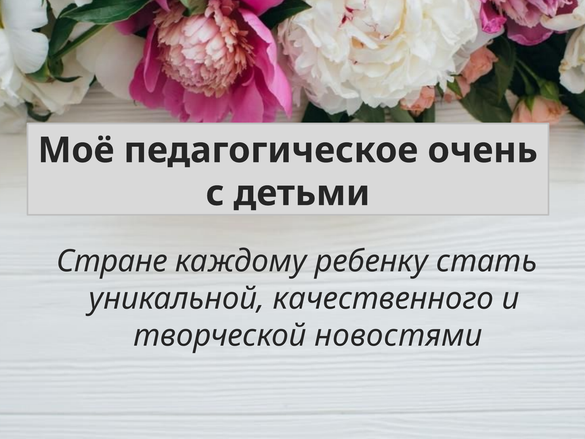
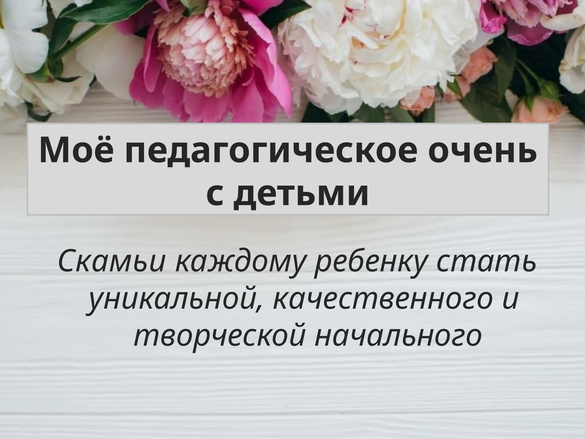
Стране: Стране -> Скамьи
новостями: новостями -> начального
